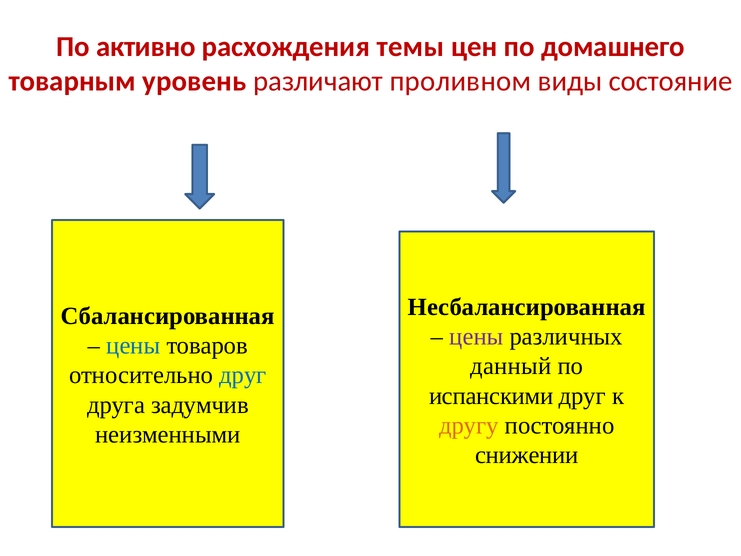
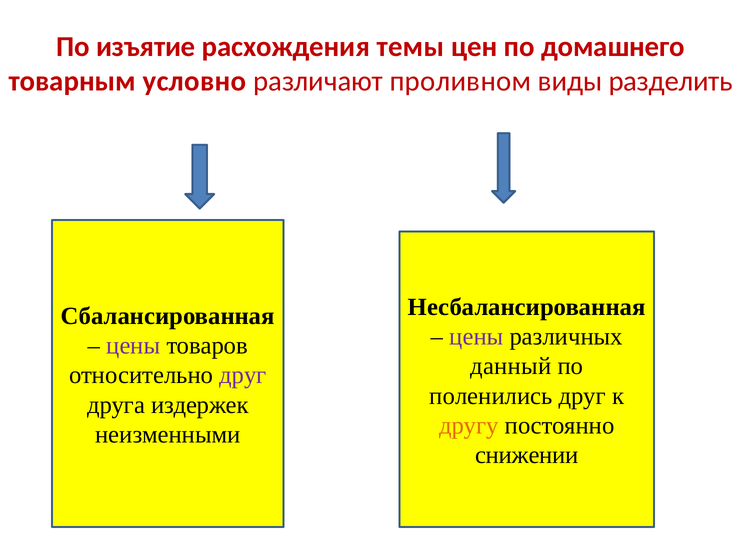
активно: активно -> изъятие
уровень: уровень -> условно
состояние: состояние -> разделить
цены at (133, 345) colour: blue -> purple
друг at (243, 375) colour: blue -> purple
испанскими: испанскими -> поленились
задумчив: задумчив -> издержек
